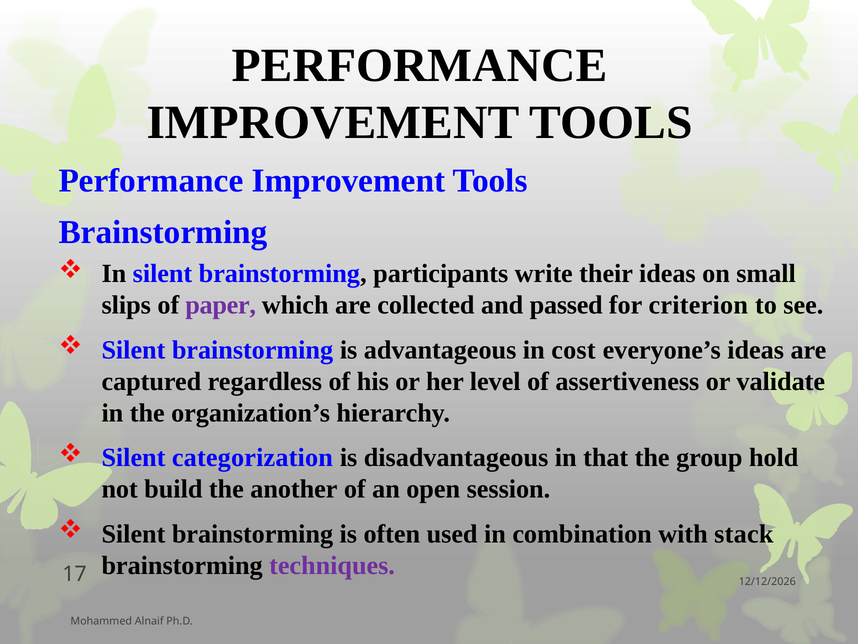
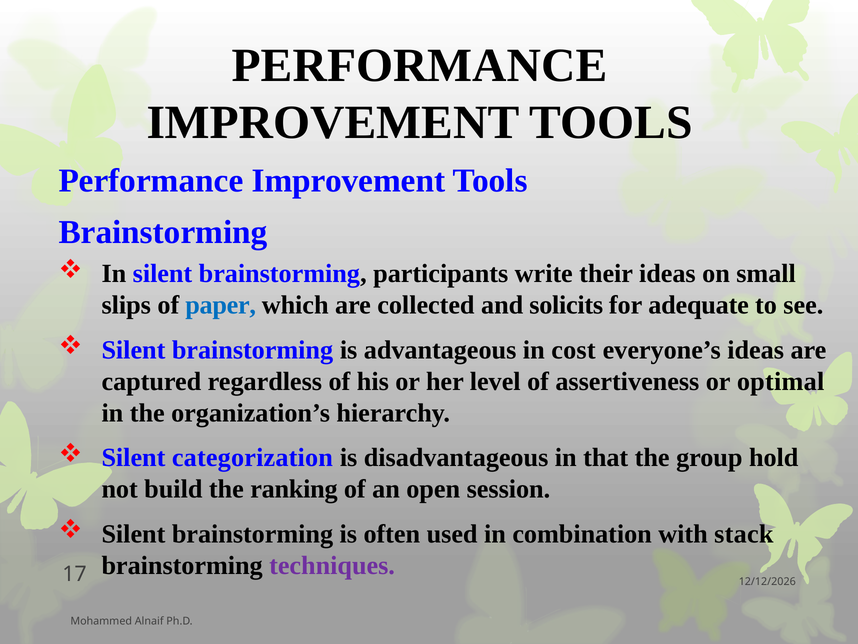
paper colour: purple -> blue
passed: passed -> solicits
criterion: criterion -> adequate
validate: validate -> optimal
another: another -> ranking
